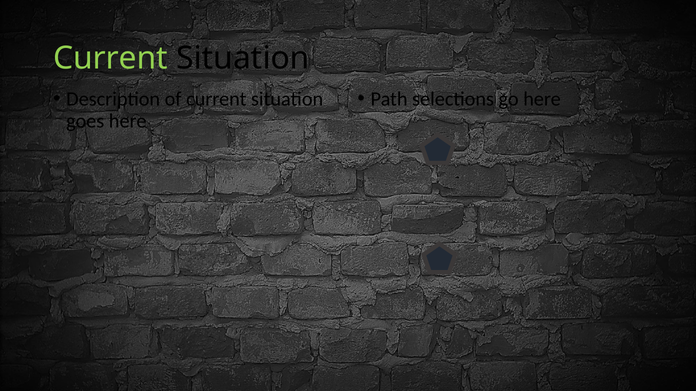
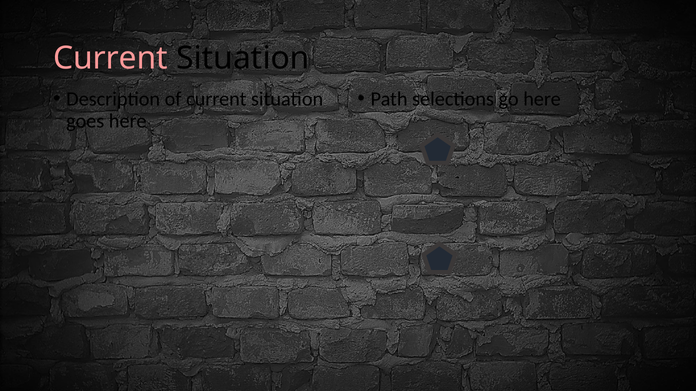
Current at (111, 58) colour: light green -> pink
